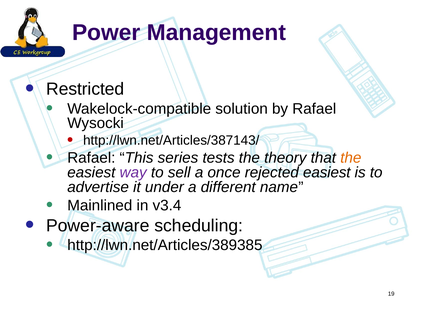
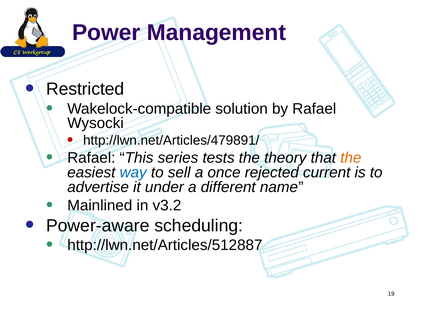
http://lwn.net/Articles/387143/: http://lwn.net/Articles/387143/ -> http://lwn.net/Articles/479891/
way colour: purple -> blue
rejected easiest: easiest -> current
v3.4: v3.4 -> v3.2
http://lwn.net/Articles/389385: http://lwn.net/Articles/389385 -> http://lwn.net/Articles/512887
